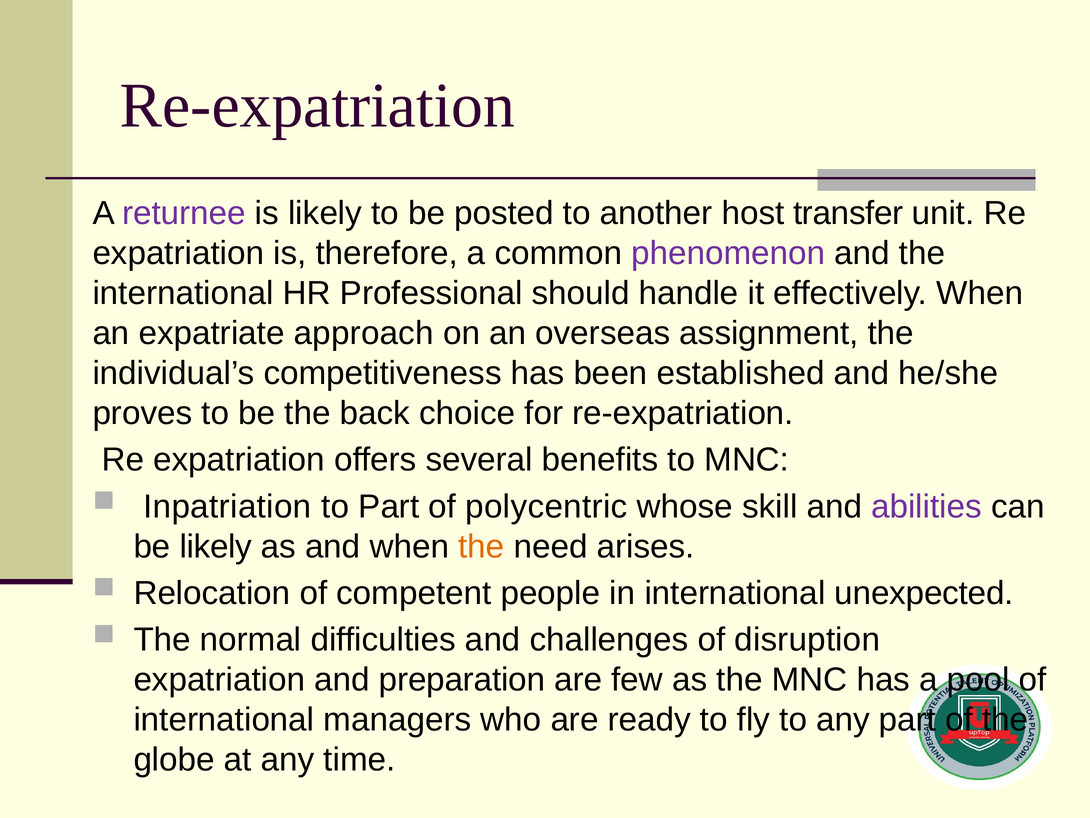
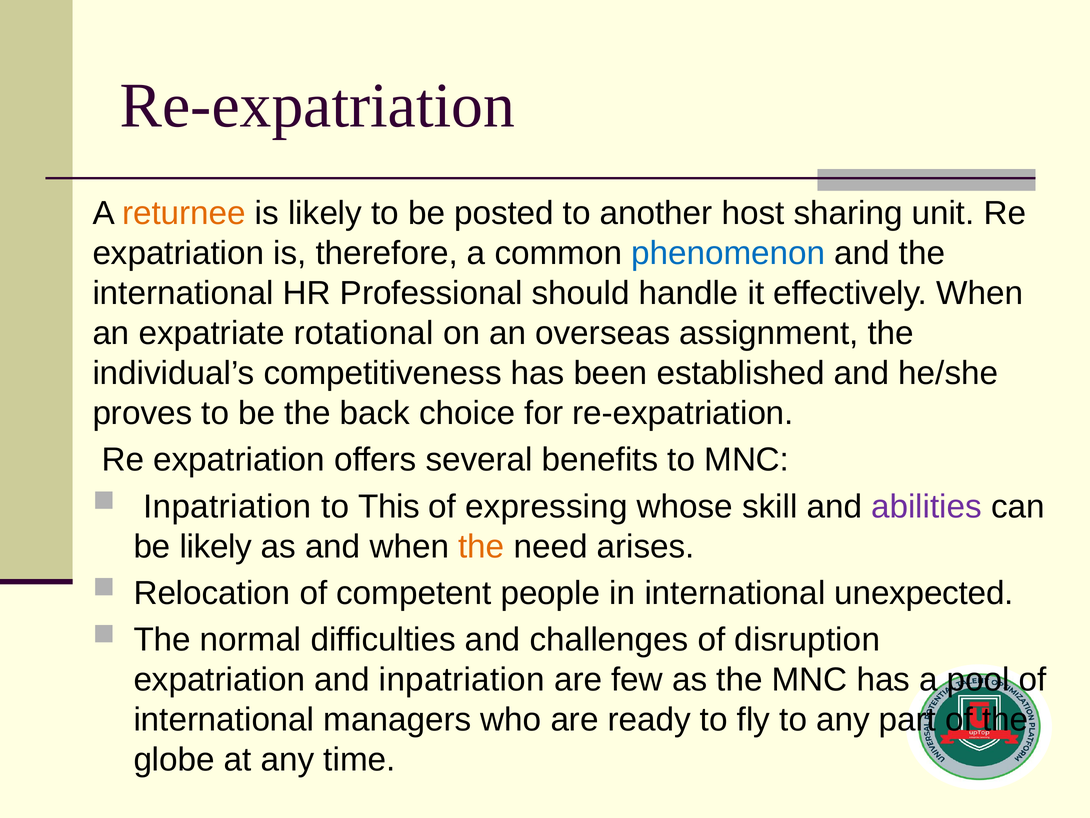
returnee colour: purple -> orange
transfer: transfer -> sharing
phenomenon colour: purple -> blue
approach: approach -> rotational
to Part: Part -> This
polycentric: polycentric -> expressing
and preparation: preparation -> inpatriation
